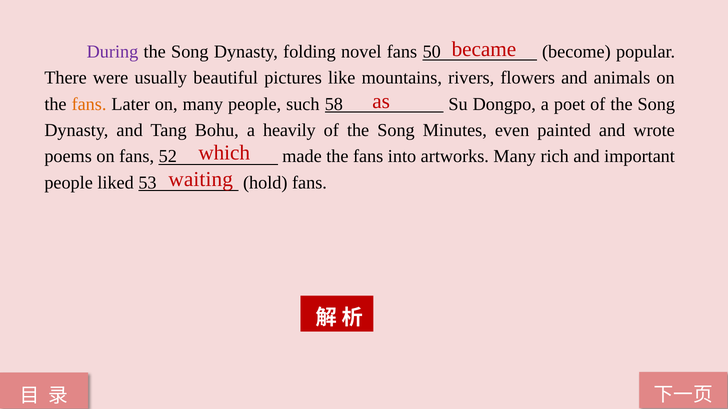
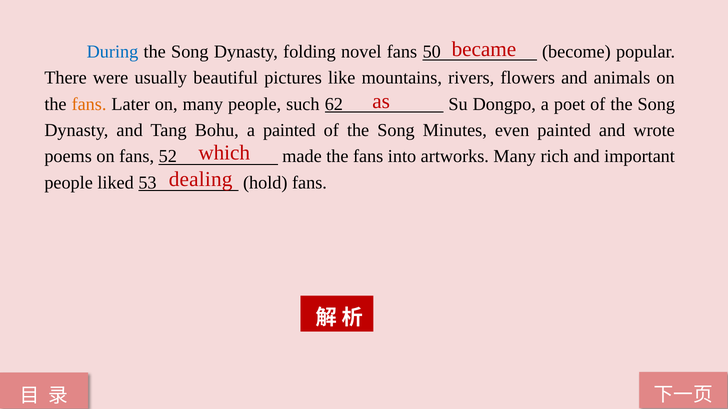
During colour: purple -> blue
58: 58 -> 62
a heavily: heavily -> painted
waiting: waiting -> dealing
